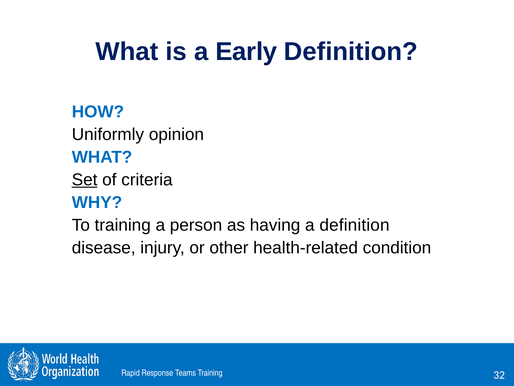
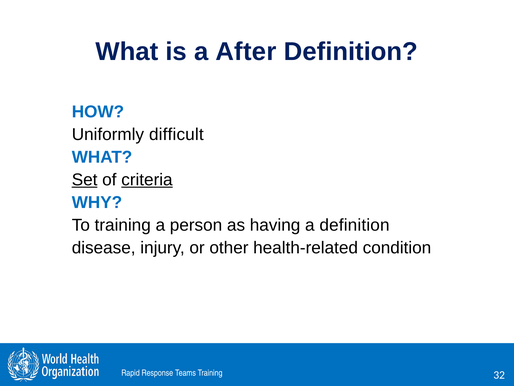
Early: Early -> After
opinion: opinion -> difficult
criteria underline: none -> present
